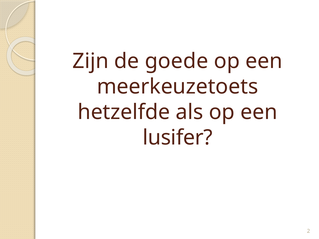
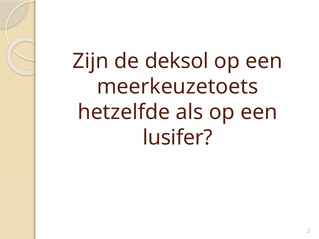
goede: goede -> deksol
